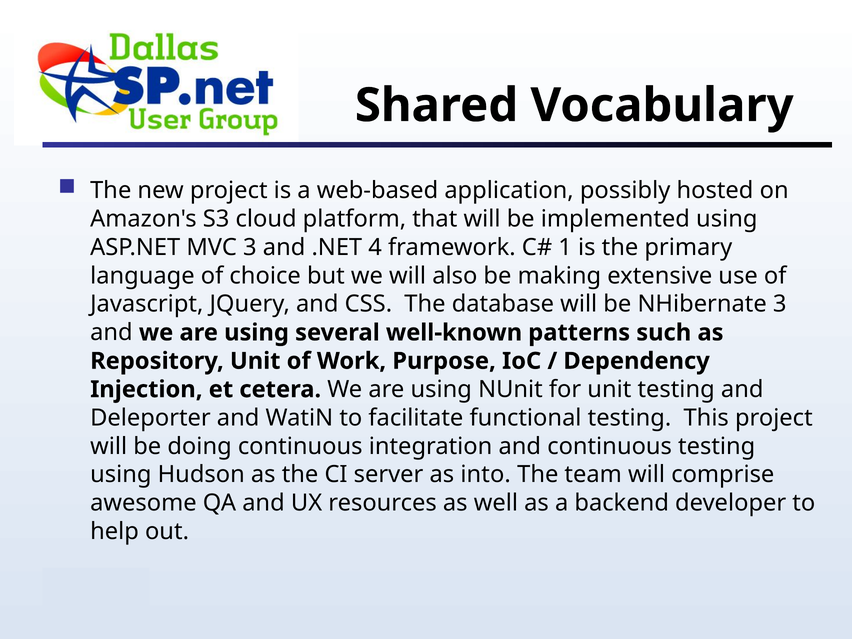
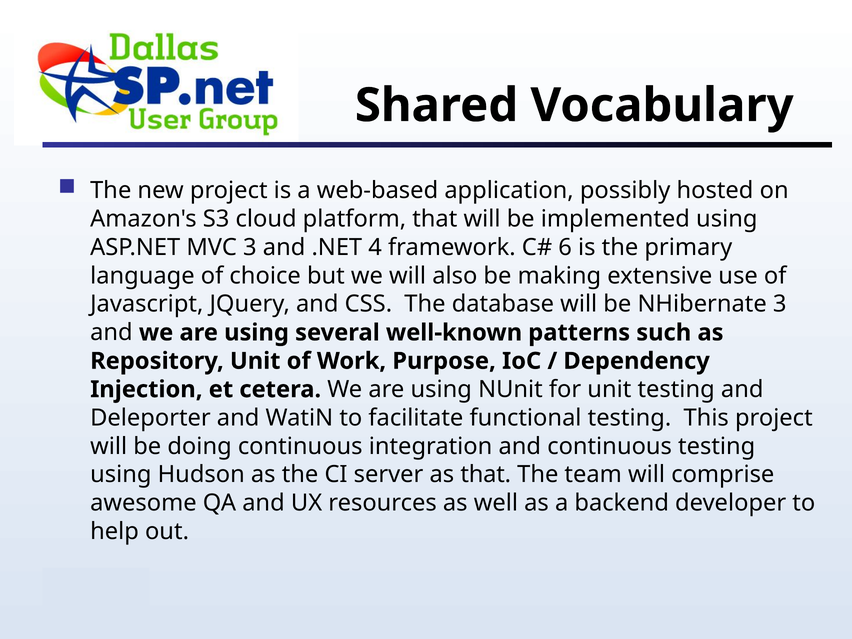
1: 1 -> 6
as into: into -> that
